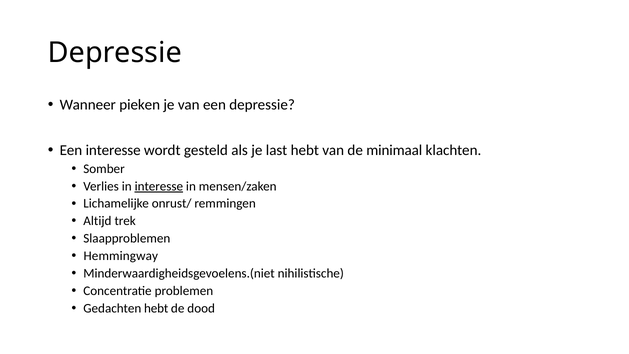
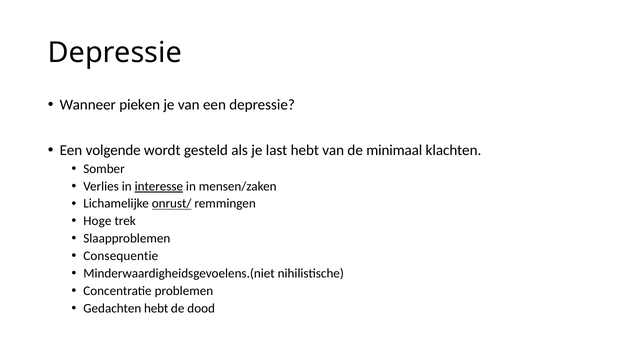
Een interesse: interesse -> volgende
onrust/ underline: none -> present
Altijd: Altijd -> Hoge
Hemmingway: Hemmingway -> Consequentie
